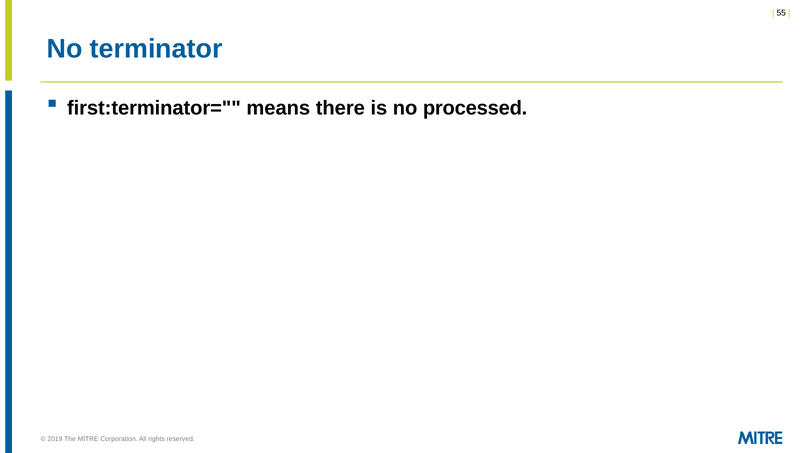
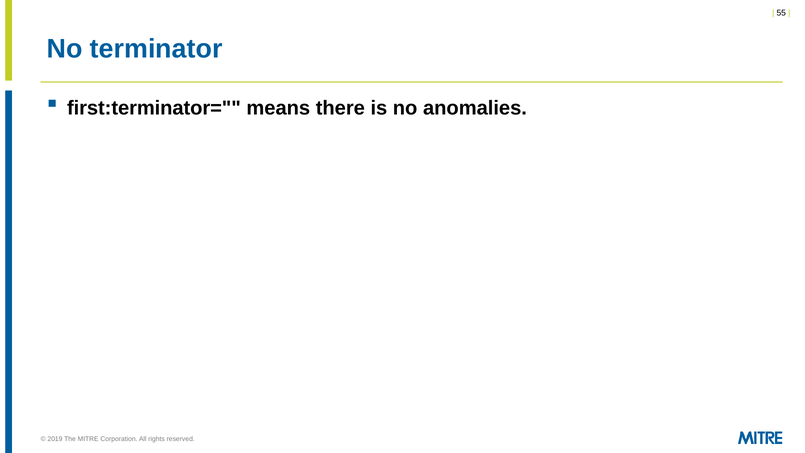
processed: processed -> anomalies
